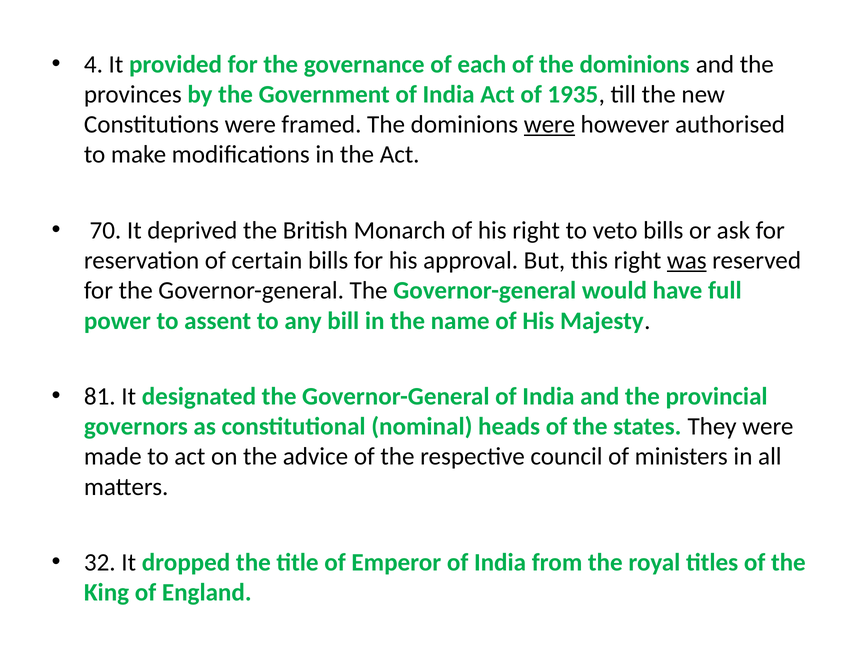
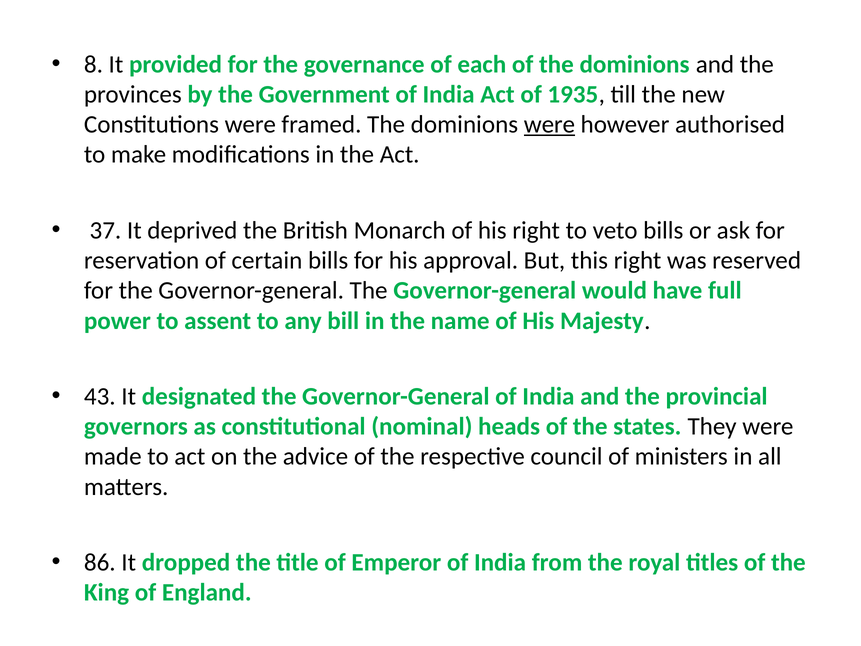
4: 4 -> 8
70: 70 -> 37
was underline: present -> none
81: 81 -> 43
32: 32 -> 86
